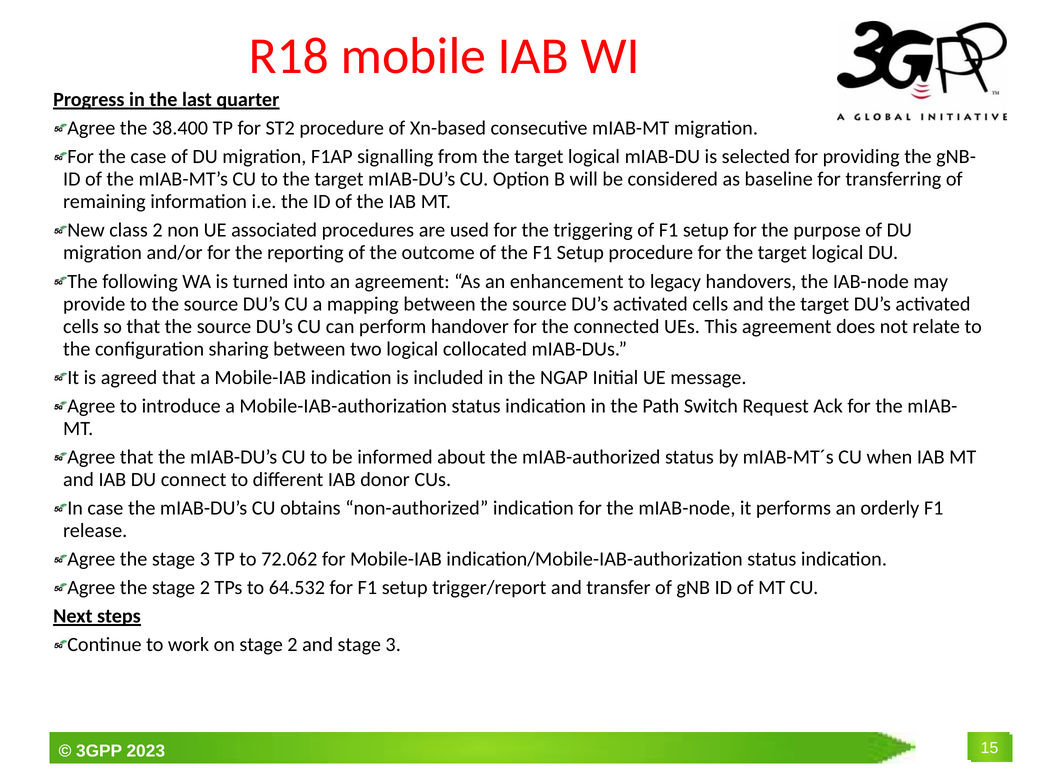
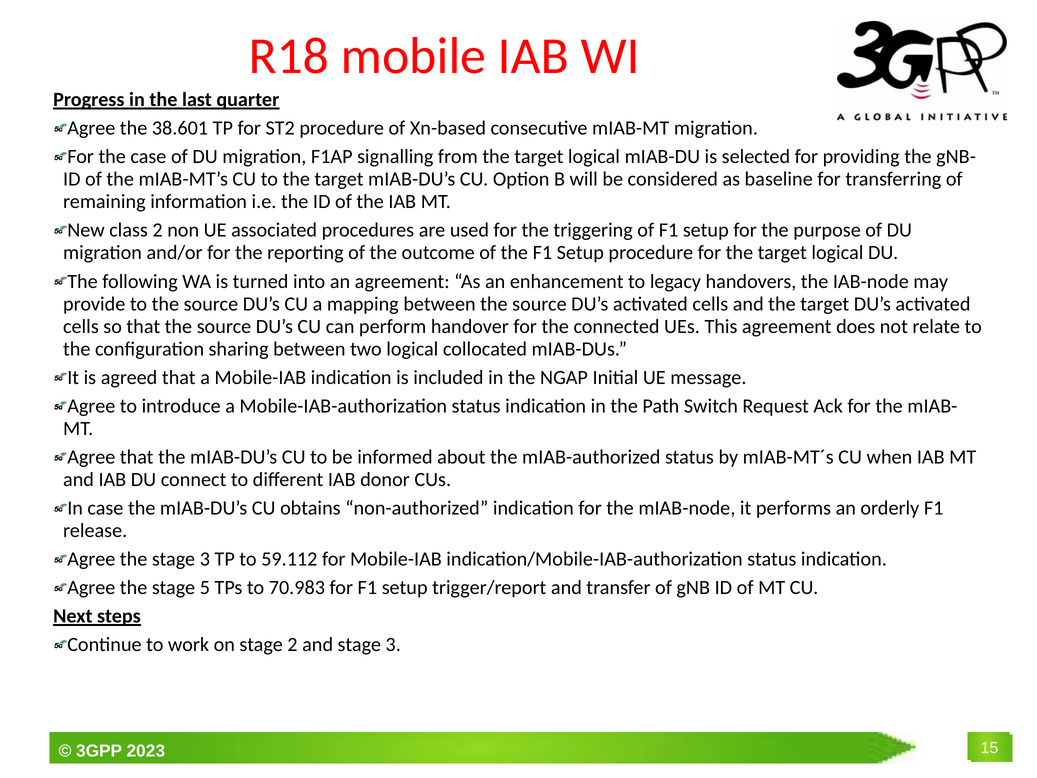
38.400: 38.400 -> 38.601
72.062: 72.062 -> 59.112
the stage 2: 2 -> 5
64.532: 64.532 -> 70.983
